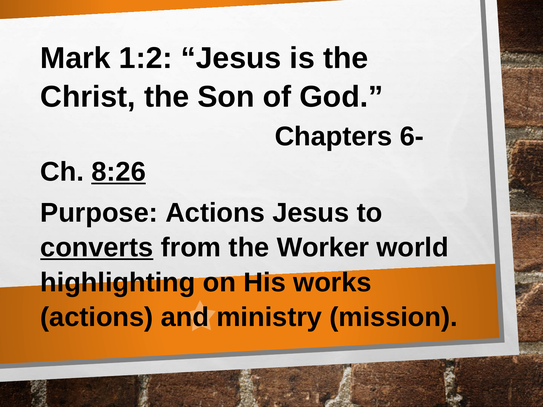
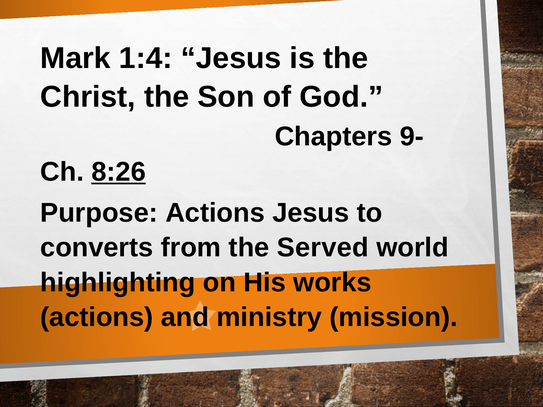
1:2: 1:2 -> 1:4
6-: 6- -> 9-
converts underline: present -> none
Worker: Worker -> Served
